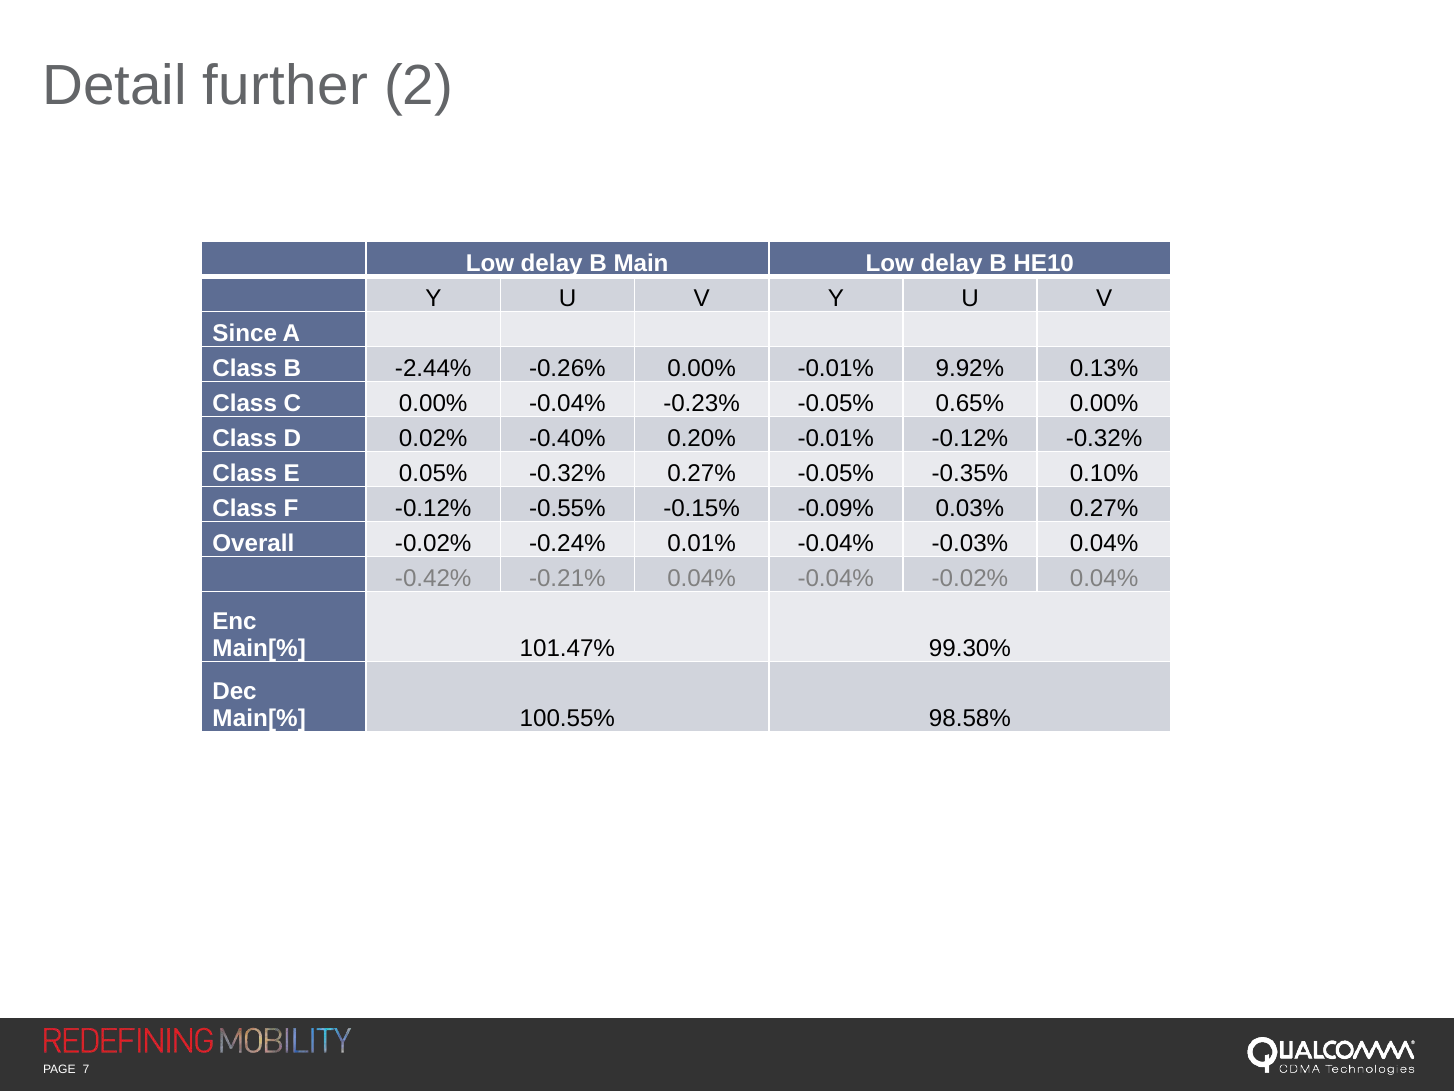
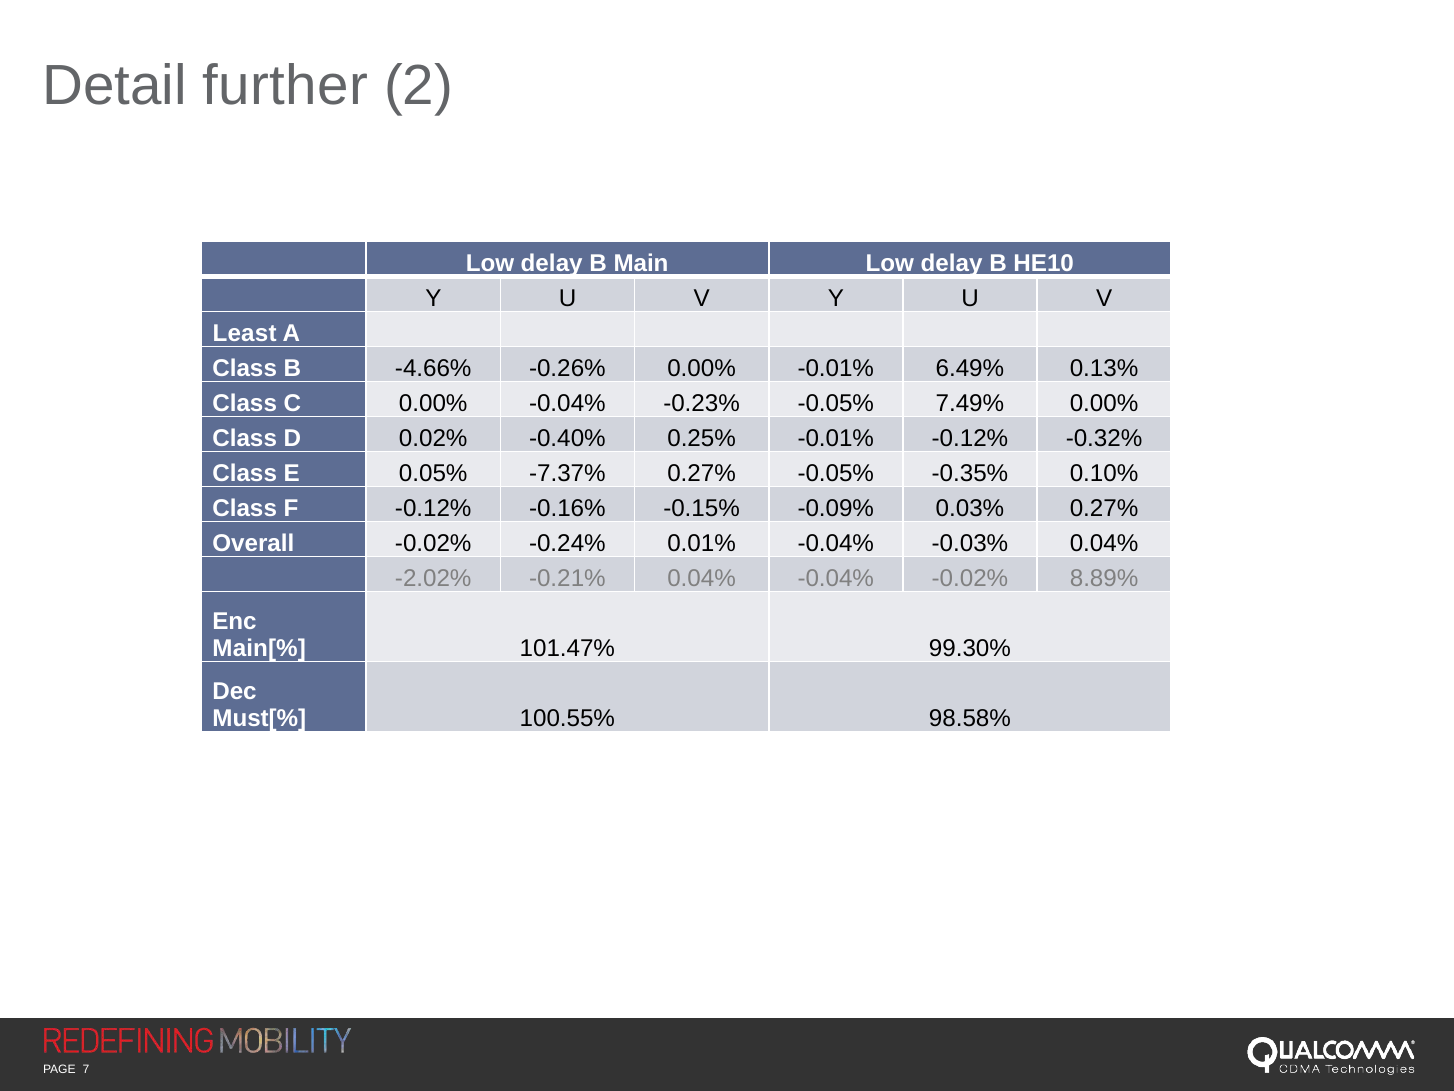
Since: Since -> Least
-2.44%: -2.44% -> -4.66%
9.92%: 9.92% -> 6.49%
0.65%: 0.65% -> 7.49%
0.20%: 0.20% -> 0.25%
0.05% -0.32%: -0.32% -> -7.37%
-0.55%: -0.55% -> -0.16%
-0.42%: -0.42% -> -2.02%
-0.02% 0.04%: 0.04% -> 8.89%
Main[% at (259, 718): Main[% -> Must[%
